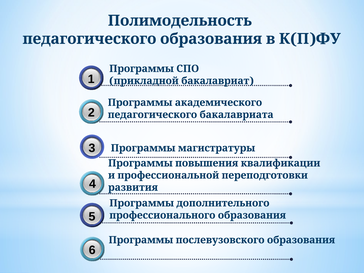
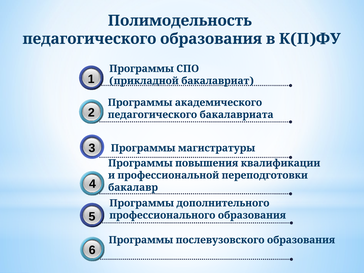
развития: развития -> бакалавр
